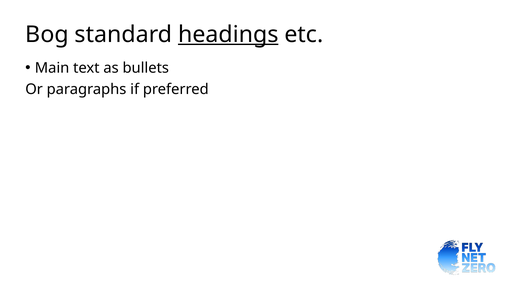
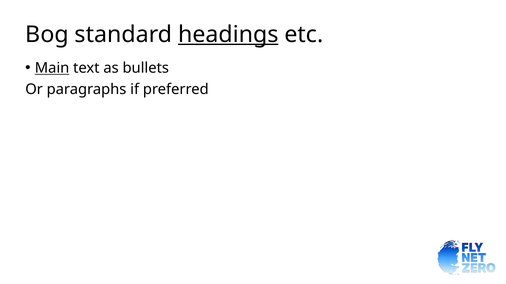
Main underline: none -> present
